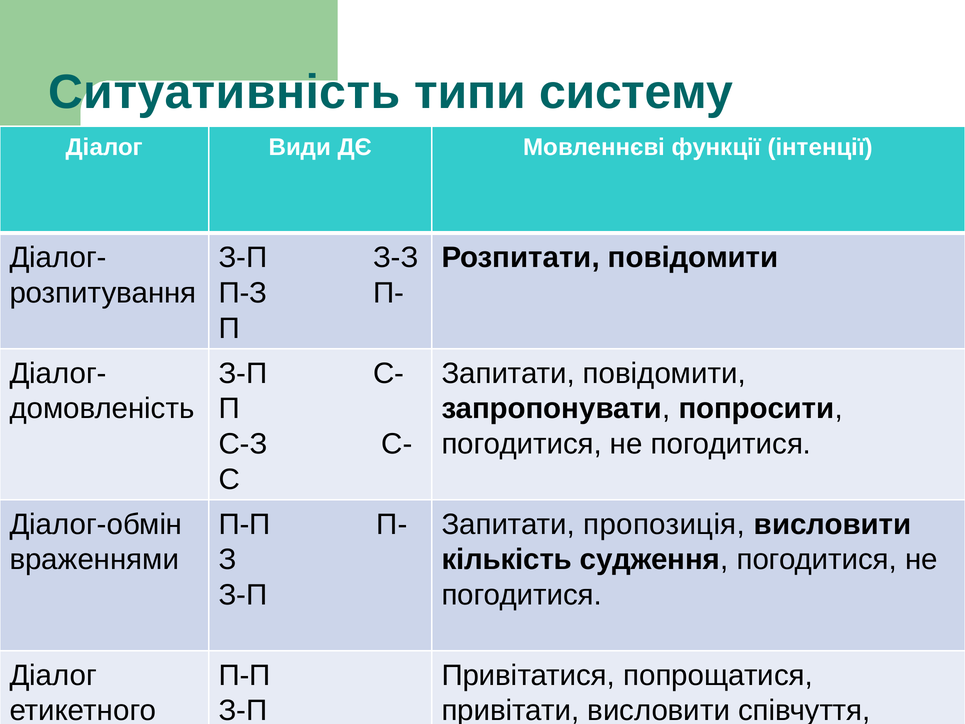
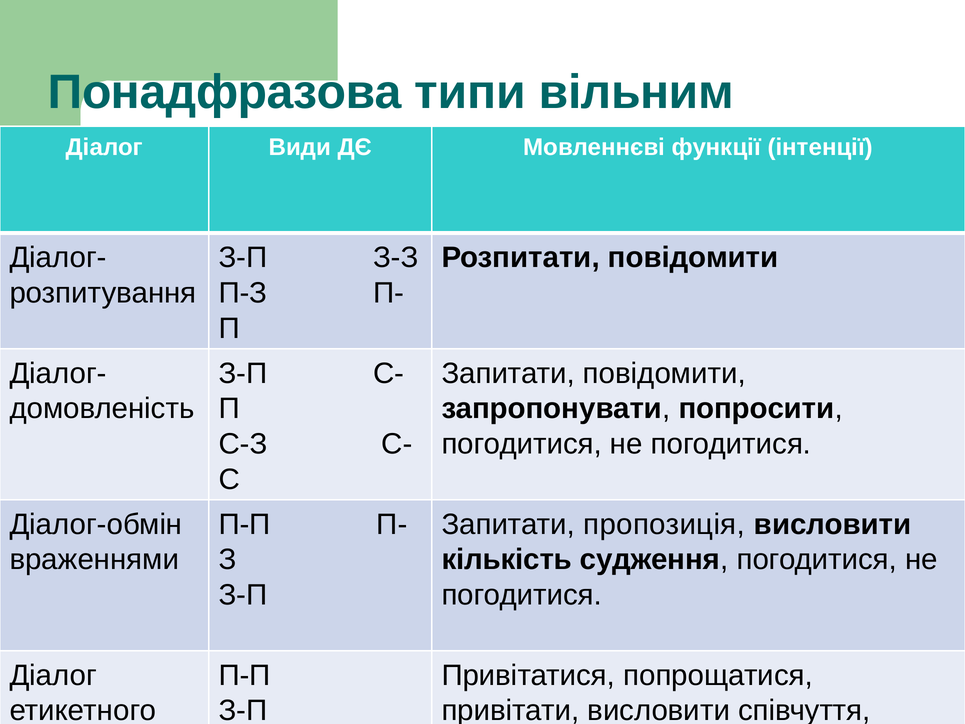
Ситуативність: Ситуативність -> Понадфразова
систему: систему -> вільним
